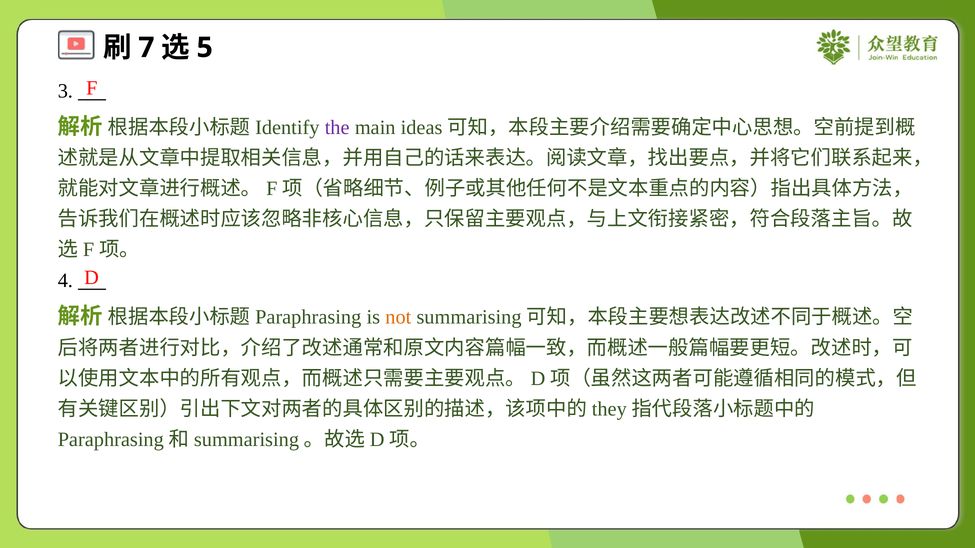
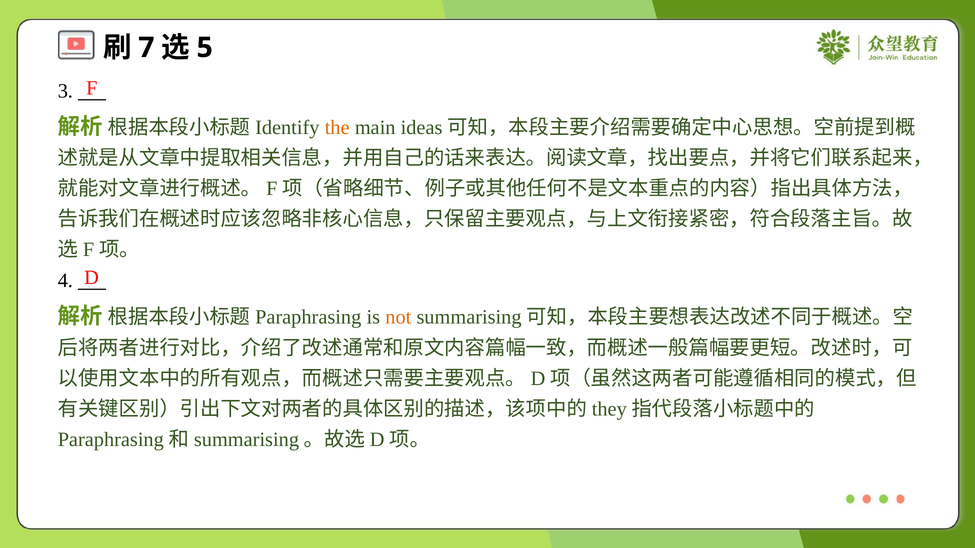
the colour: purple -> orange
